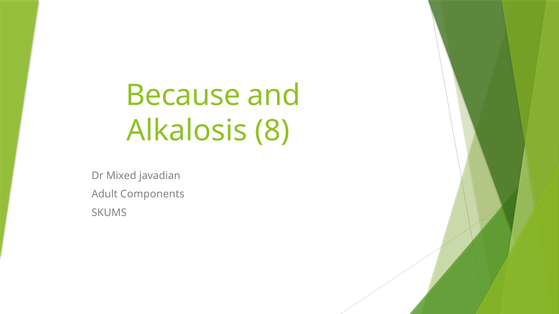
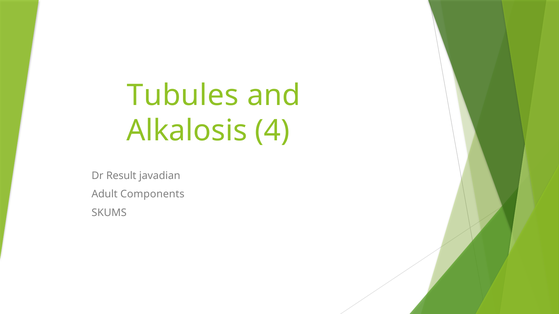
Because: Because -> Tubules
8: 8 -> 4
Mixed: Mixed -> Result
